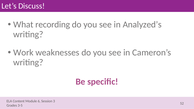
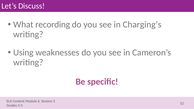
Analyzed’s: Analyzed’s -> Charging’s
Work: Work -> Using
